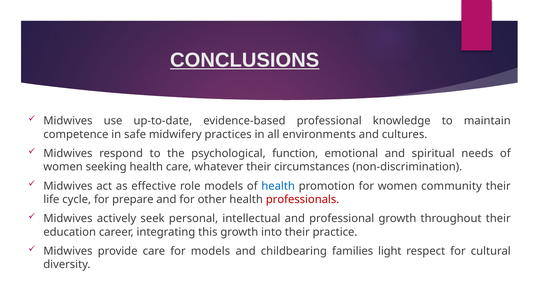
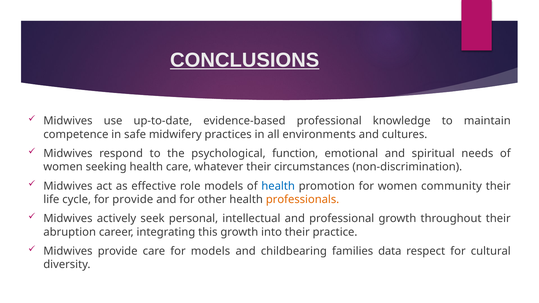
for prepare: prepare -> provide
professionals colour: red -> orange
education: education -> abruption
light: light -> data
